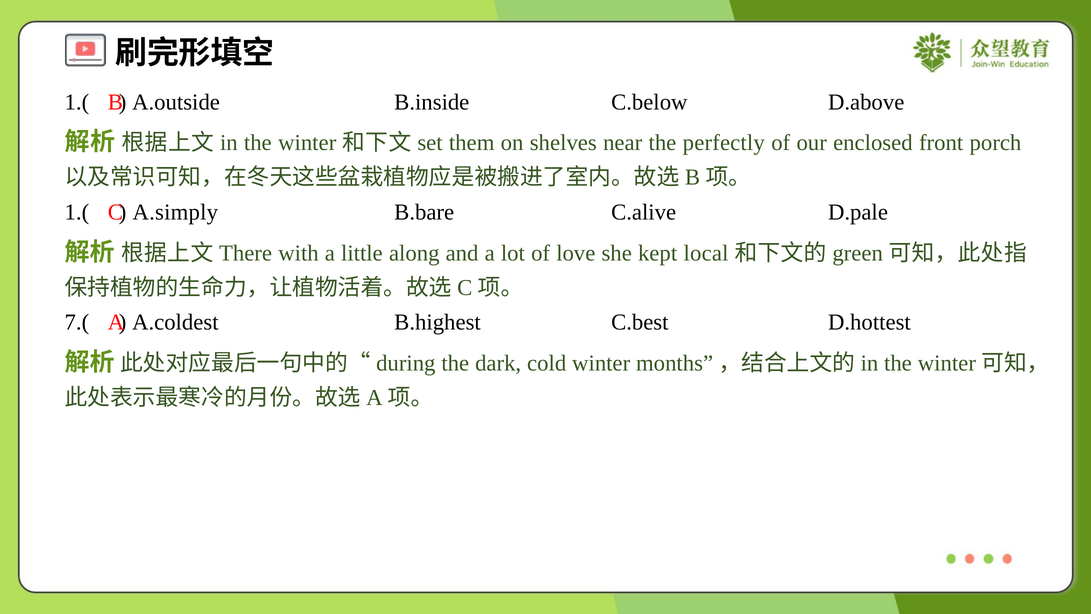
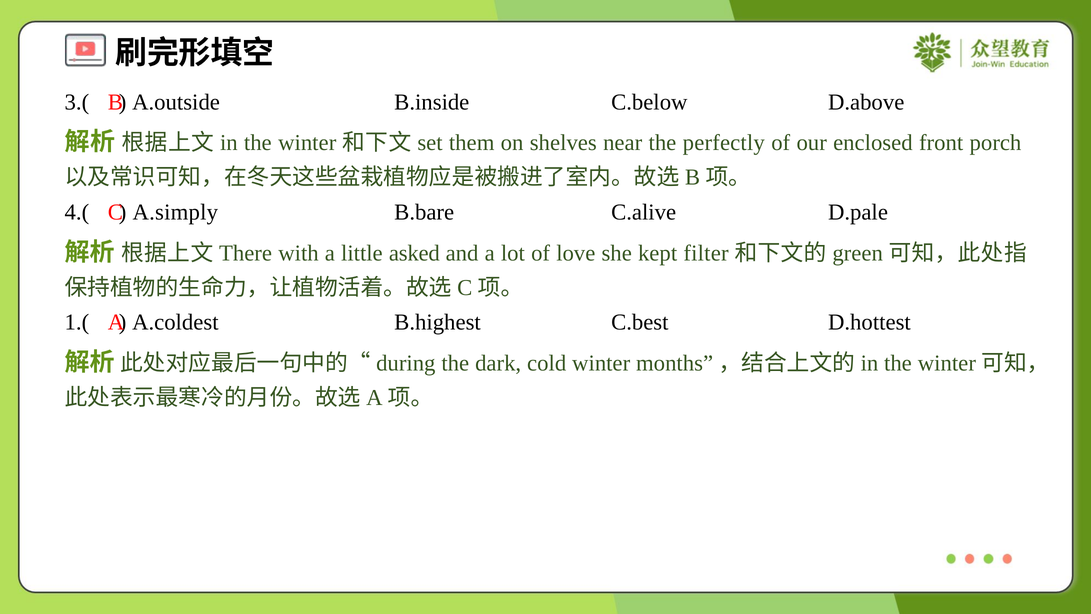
1.( at (77, 102): 1.( -> 3.(
1.( at (77, 212): 1.( -> 4.(
along: along -> asked
local: local -> filter
7.(: 7.( -> 1.(
